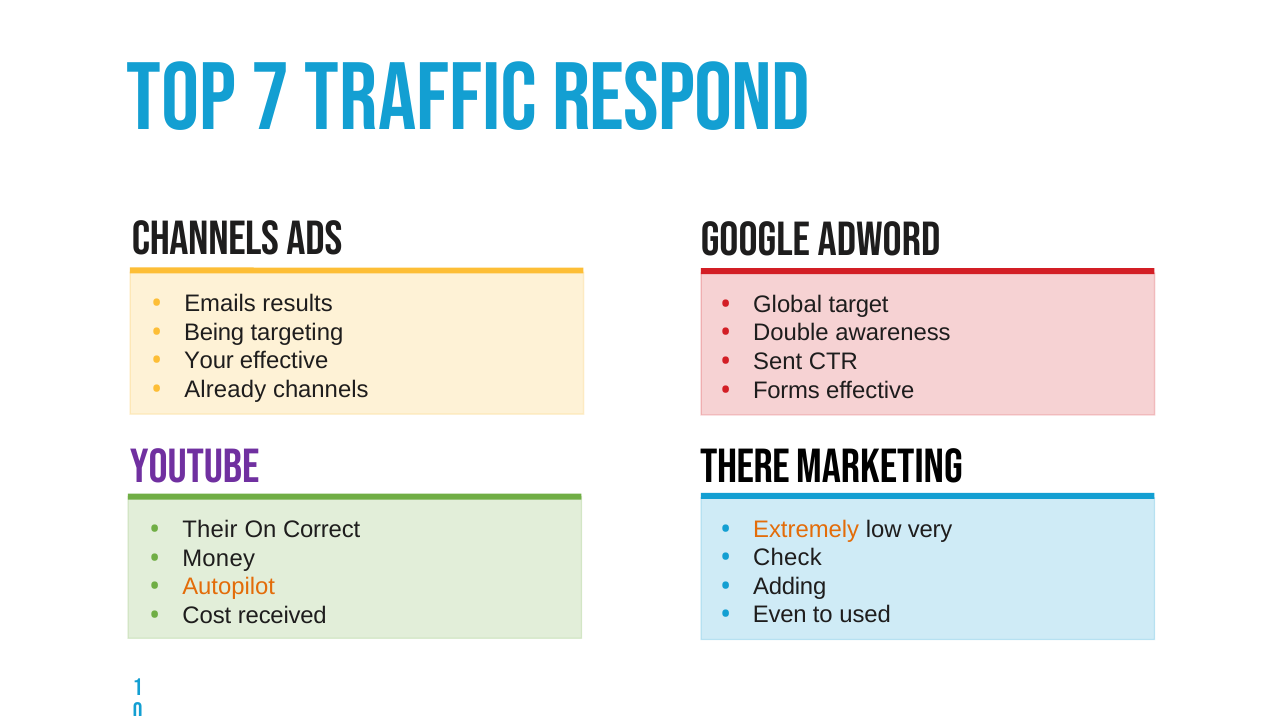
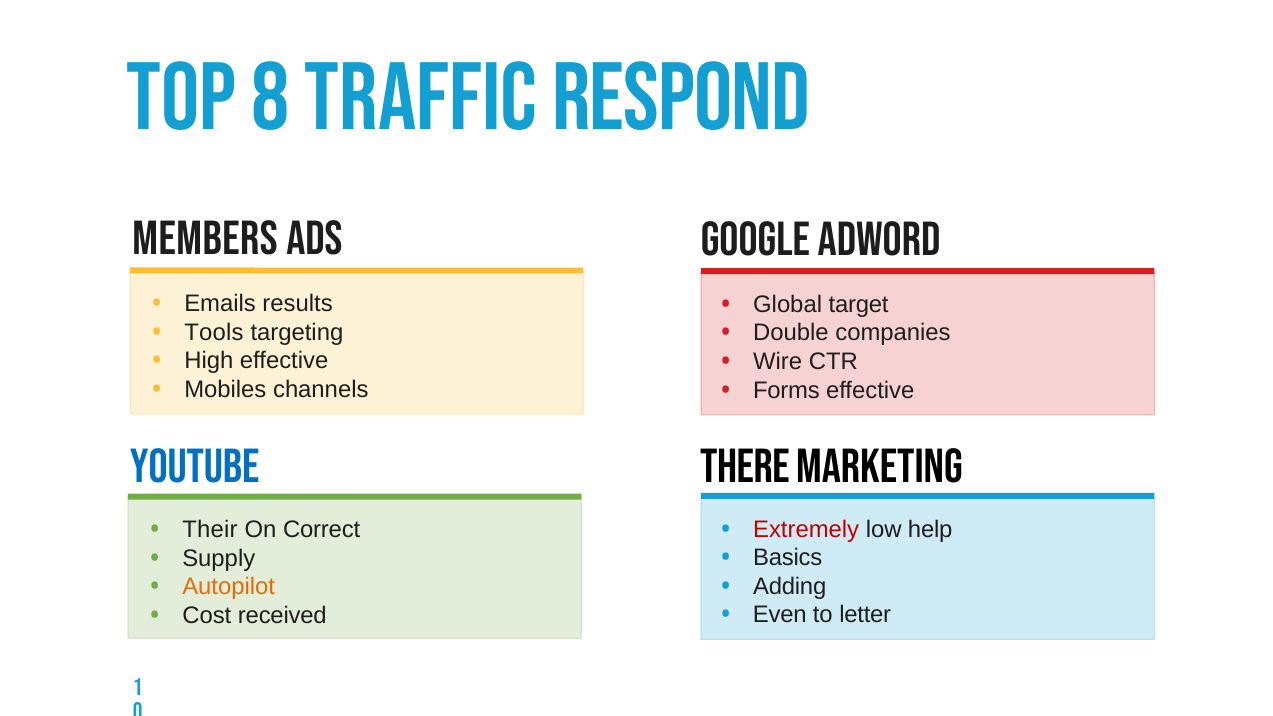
7: 7 -> 8
Channels at (205, 239): Channels -> Members
Being: Being -> Tools
awareness: awareness -> companies
Your: Your -> High
Sent: Sent -> Wire
Already: Already -> Mobiles
YouTube colour: purple -> blue
Extremely colour: orange -> red
very: very -> help
Check: Check -> Basics
Money: Money -> Supply
used: used -> letter
